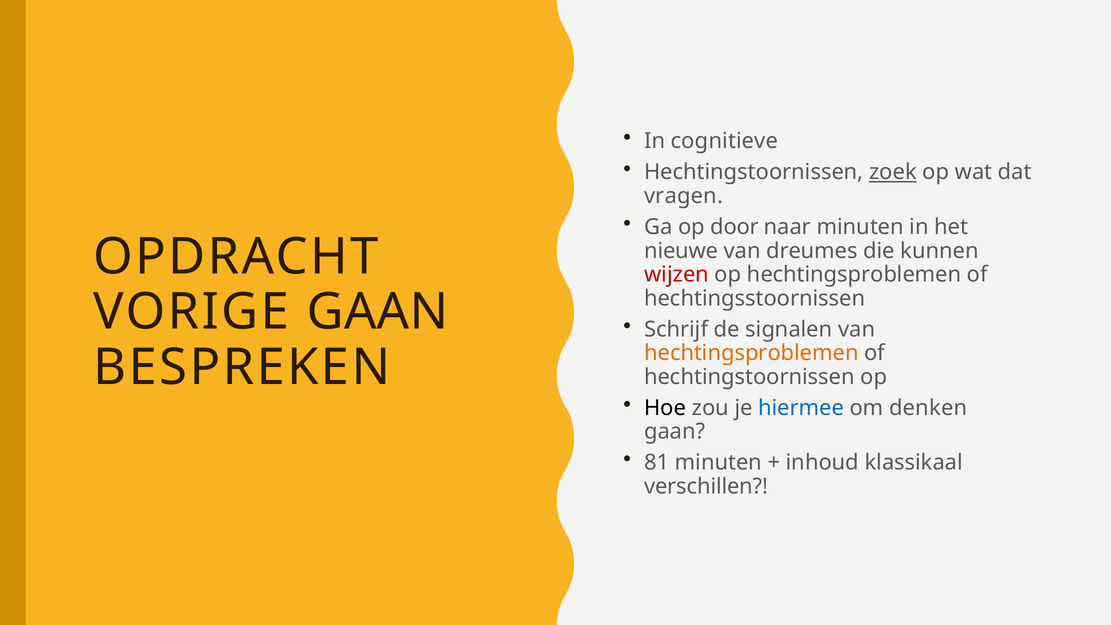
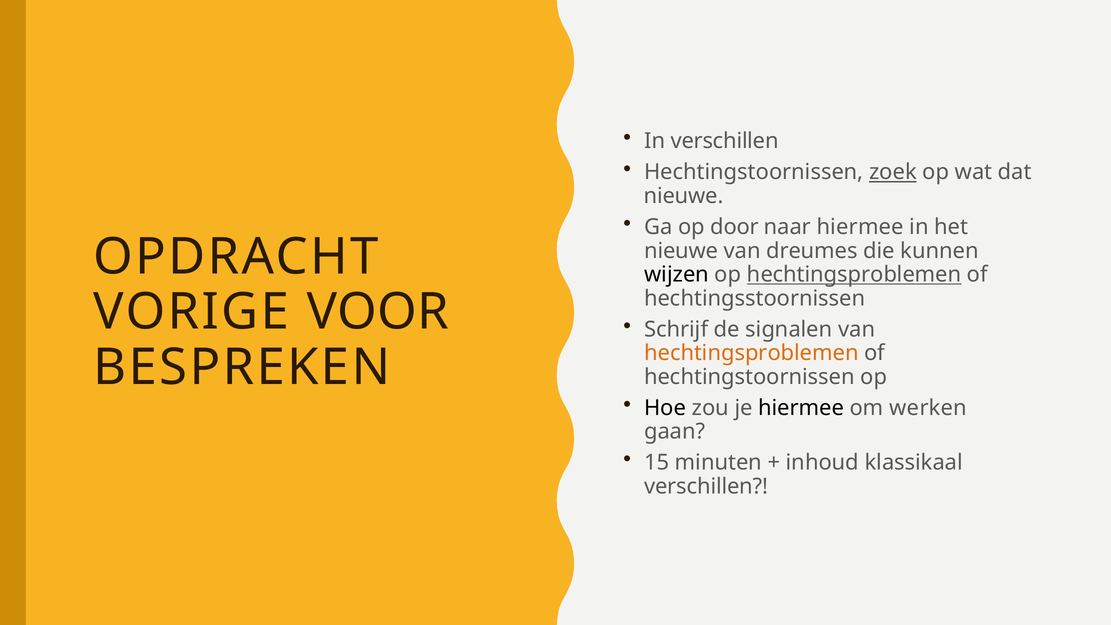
In cognitieve: cognitieve -> verschillen
vragen at (684, 196): vragen -> nieuwe
naar minuten: minuten -> hiermee
wijzen colour: red -> black
hechtingsproblemen at (854, 274) underline: none -> present
VORIGE GAAN: GAAN -> VOOR
hiermee at (801, 408) colour: blue -> black
denken: denken -> werken
81: 81 -> 15
